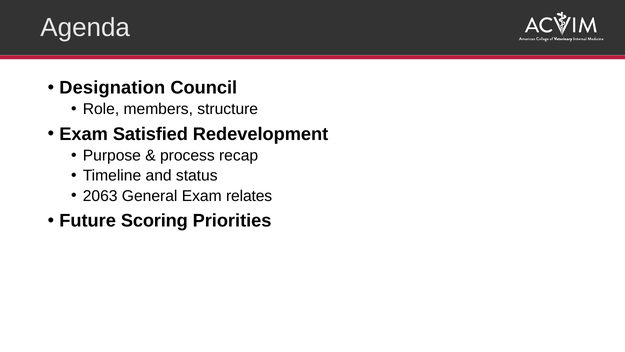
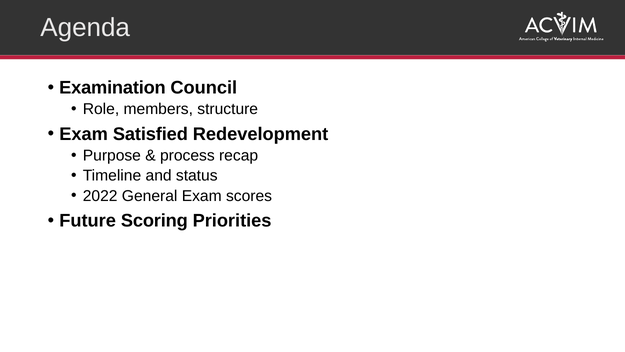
Designation: Designation -> Examination
2063: 2063 -> 2022
relates: relates -> scores
